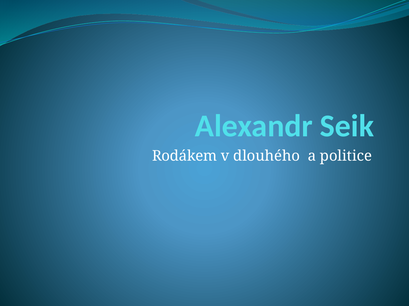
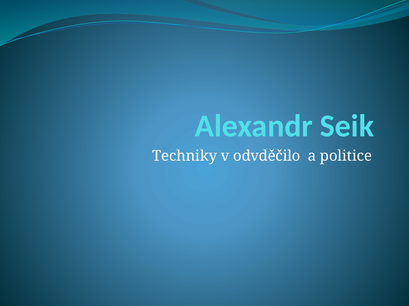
Rodákem: Rodákem -> Techniky
dlouhého: dlouhého -> odvděčilo
